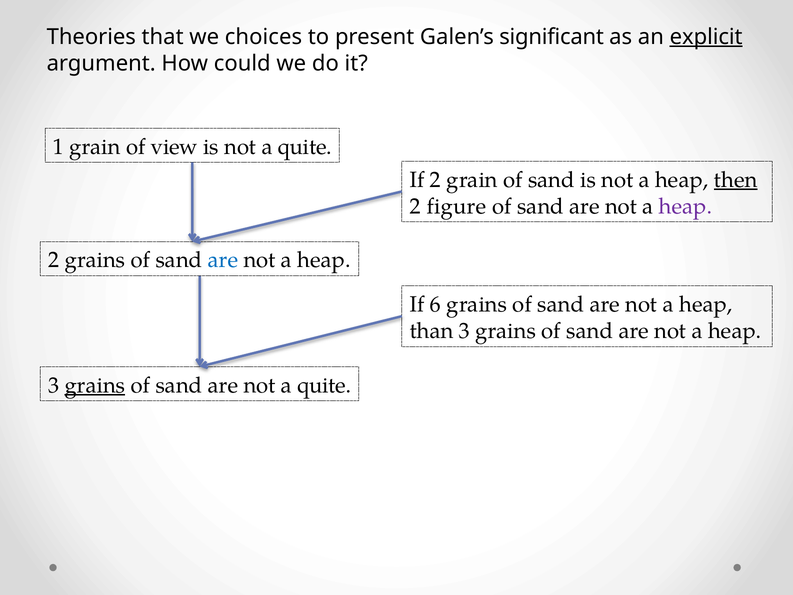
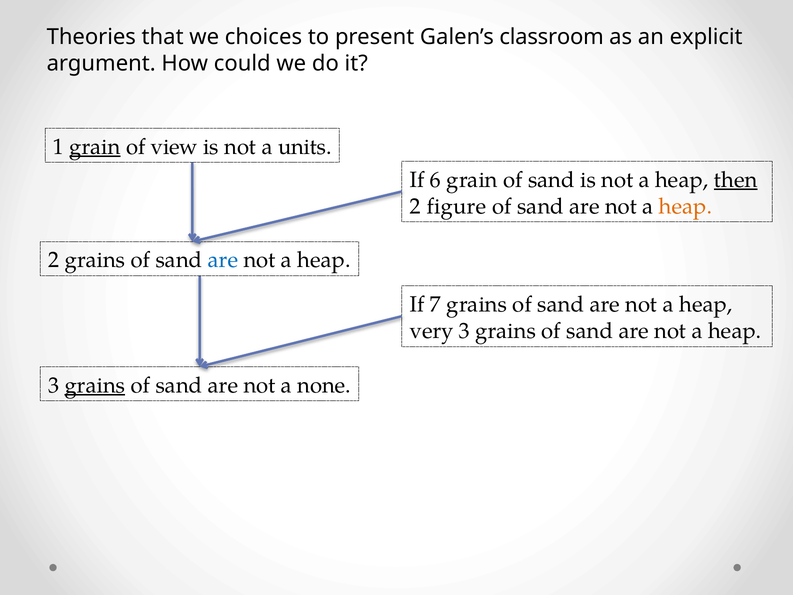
significant: significant -> classroom
explicit underline: present -> none
grain at (95, 147) underline: none -> present
is not a quite: quite -> units
If 2: 2 -> 6
heap at (686, 206) colour: purple -> orange
6: 6 -> 7
than: than -> very
are not a quite: quite -> none
